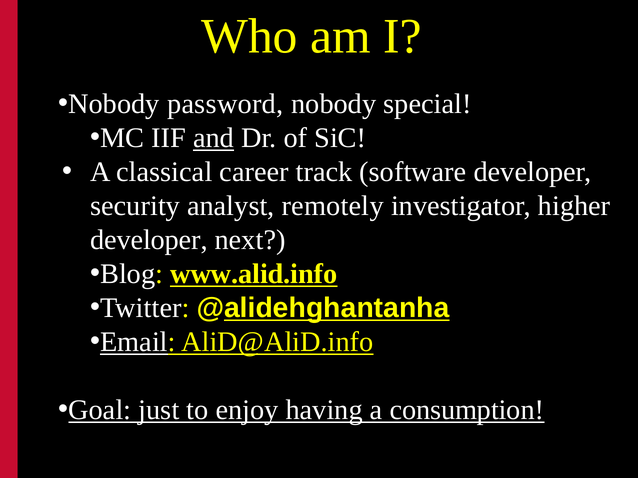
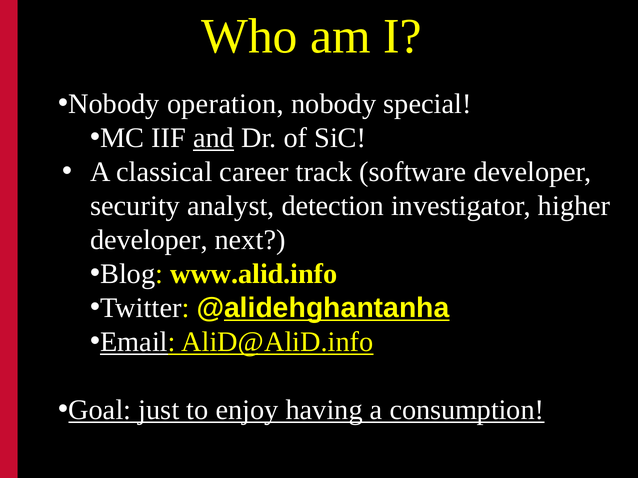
password: password -> operation
remotely: remotely -> detection
www.alid.info underline: present -> none
